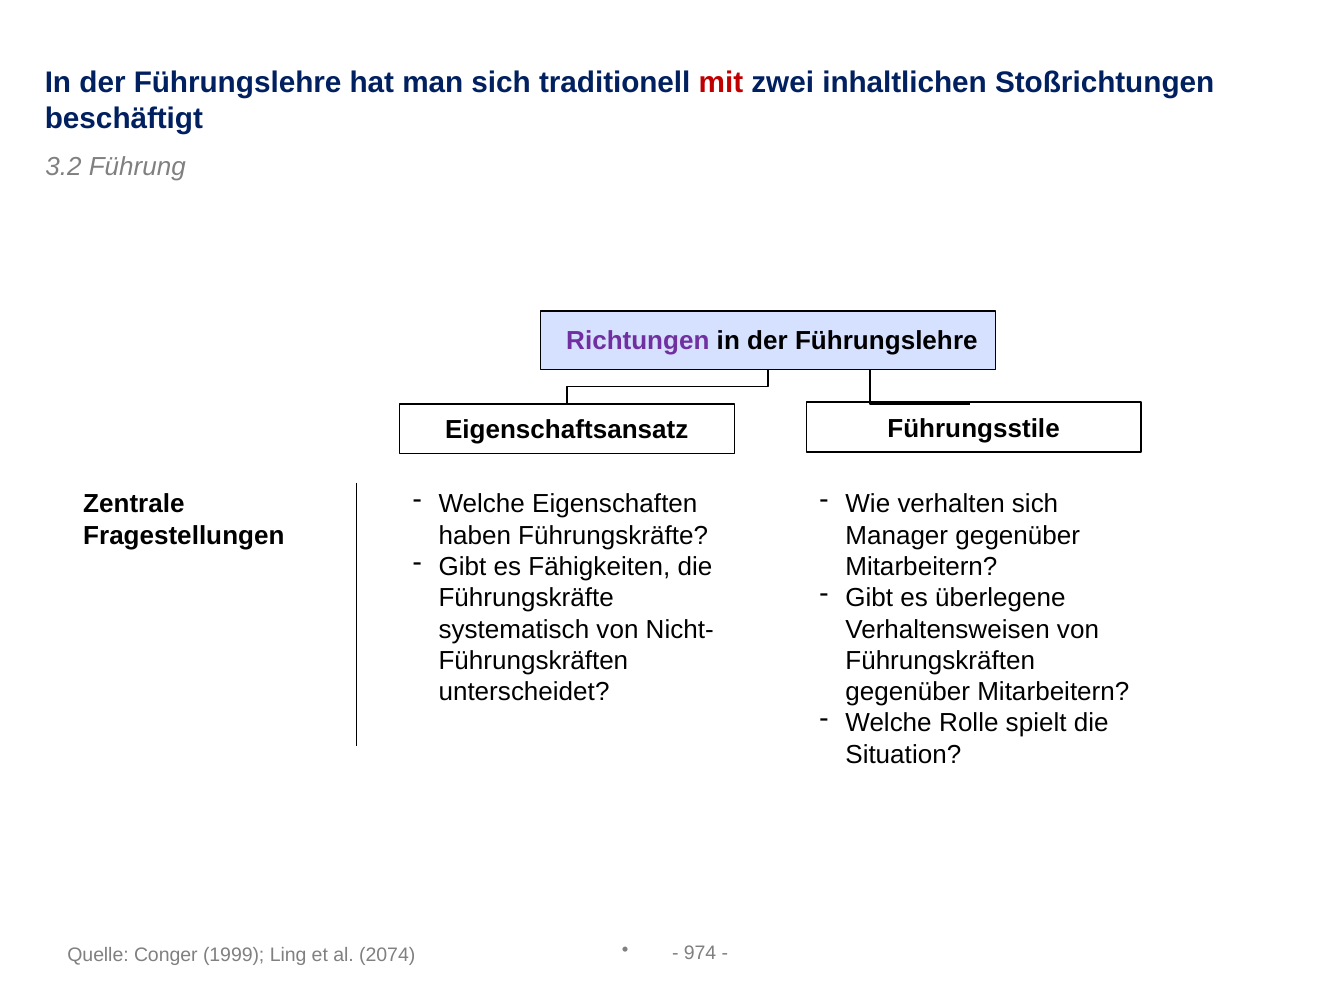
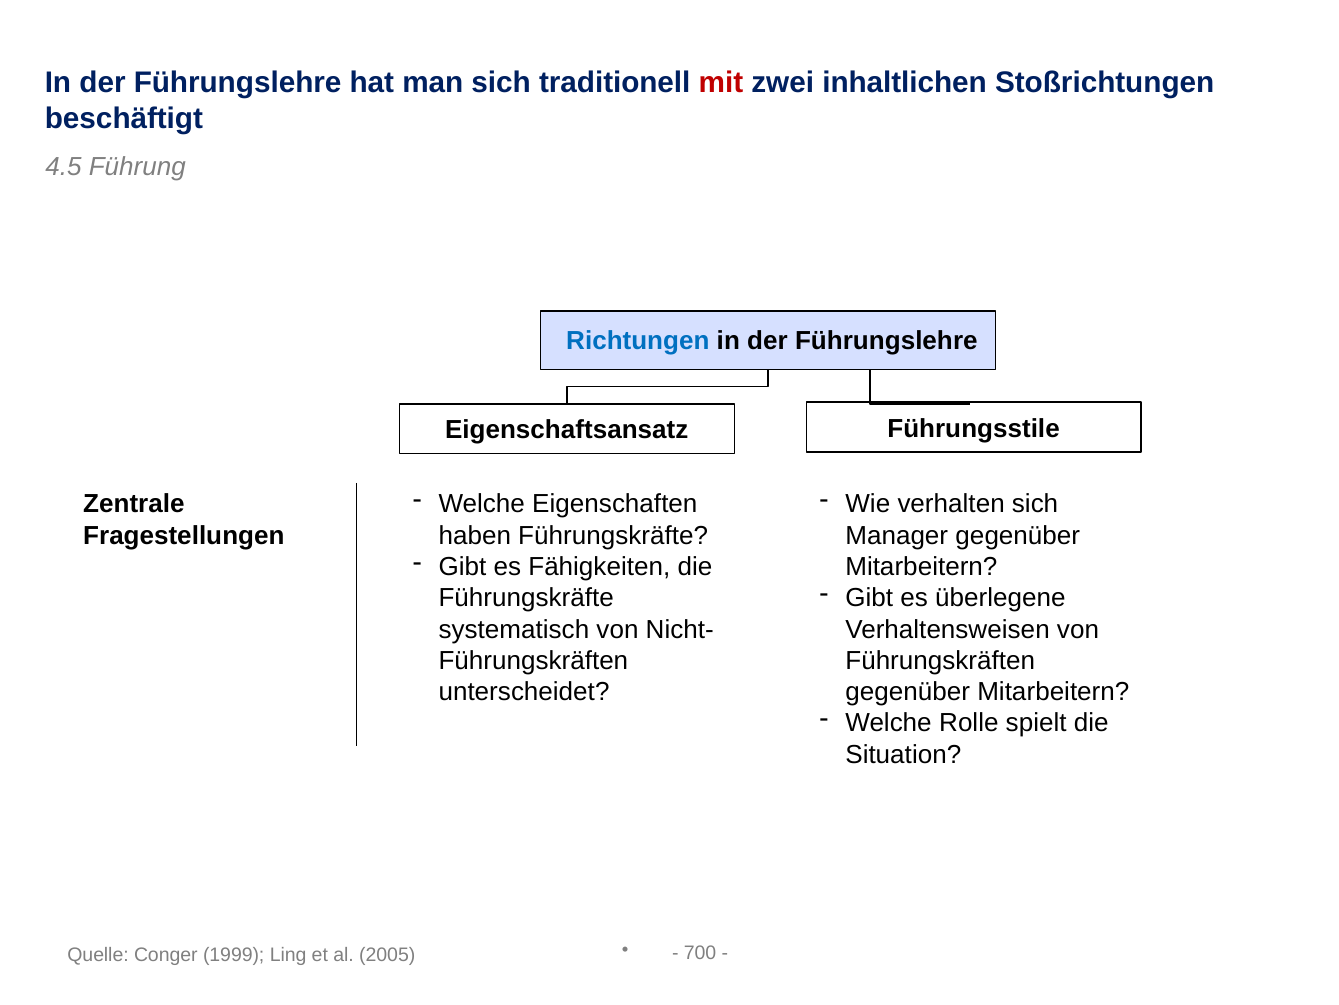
3.2: 3.2 -> 4.5
Richtungen colour: purple -> blue
974: 974 -> 700
2074: 2074 -> 2005
